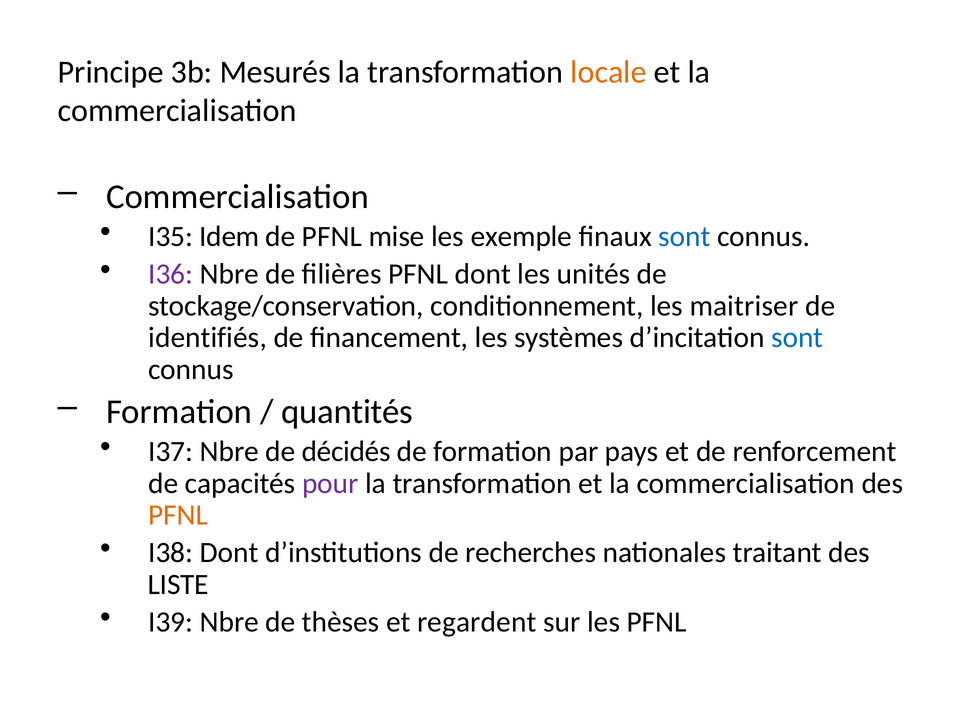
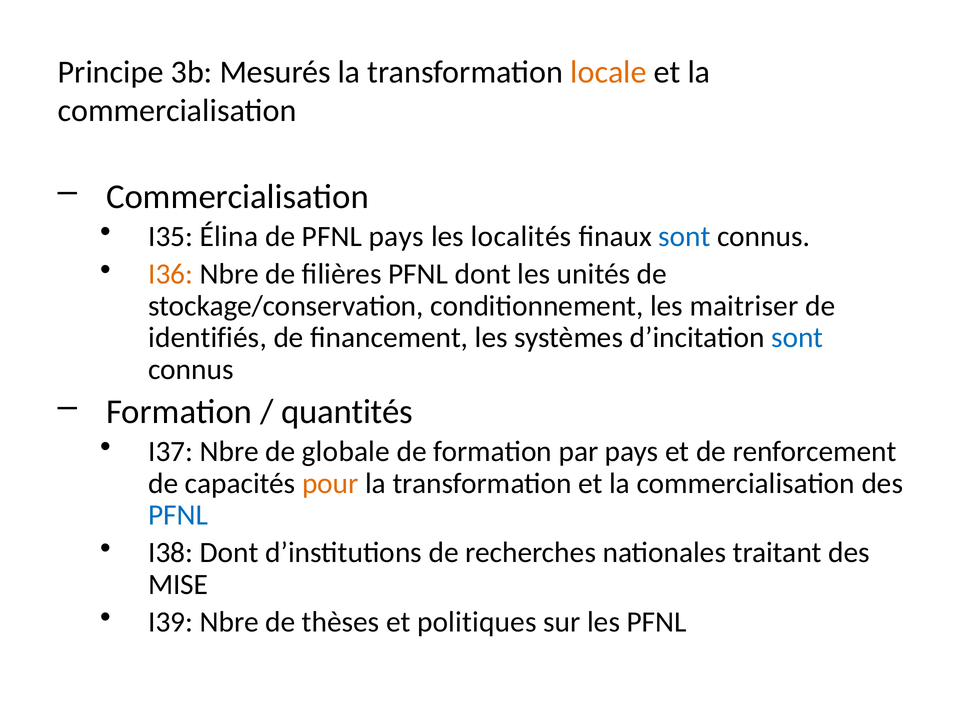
Idem: Idem -> Élina
PFNL mise: mise -> pays
exemple: exemple -> localités
I36 colour: purple -> orange
décidés: décidés -> globale
pour colour: purple -> orange
PFNL at (178, 515) colour: orange -> blue
LISTE: LISTE -> MISE
regardent: regardent -> politiques
